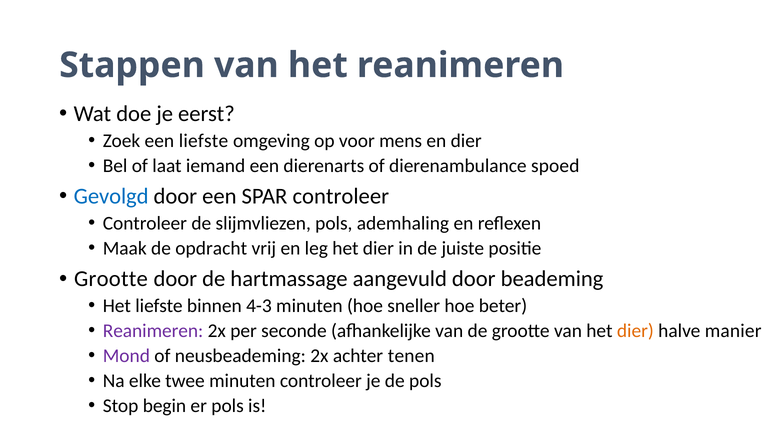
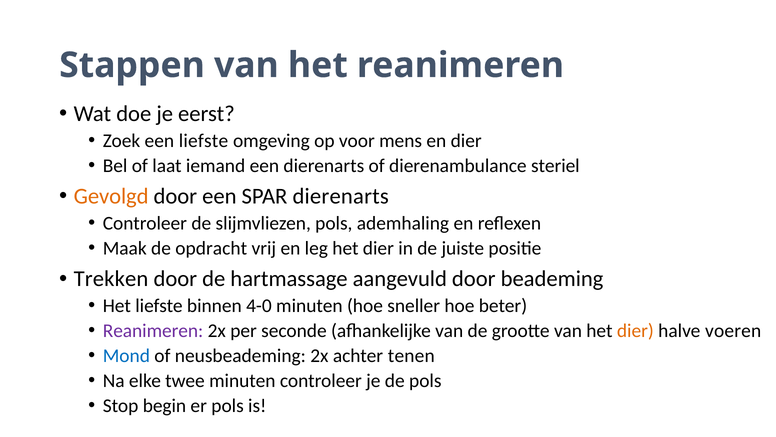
spoed: spoed -> steriel
Gevolgd colour: blue -> orange
SPAR controleer: controleer -> dierenarts
Grootte at (111, 279): Grootte -> Trekken
4-3: 4-3 -> 4-0
manier: manier -> voeren
Mond colour: purple -> blue
